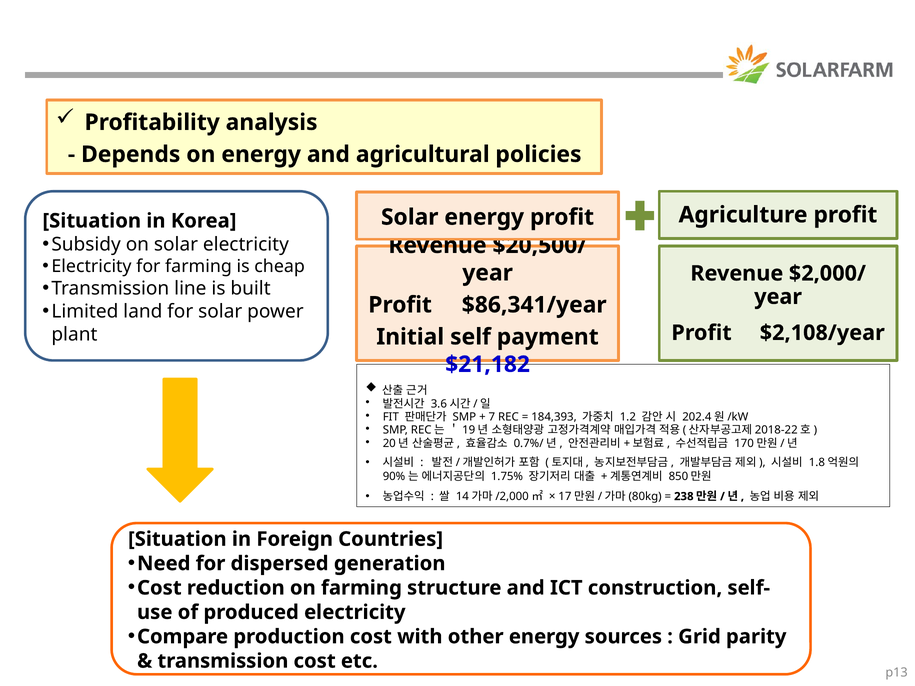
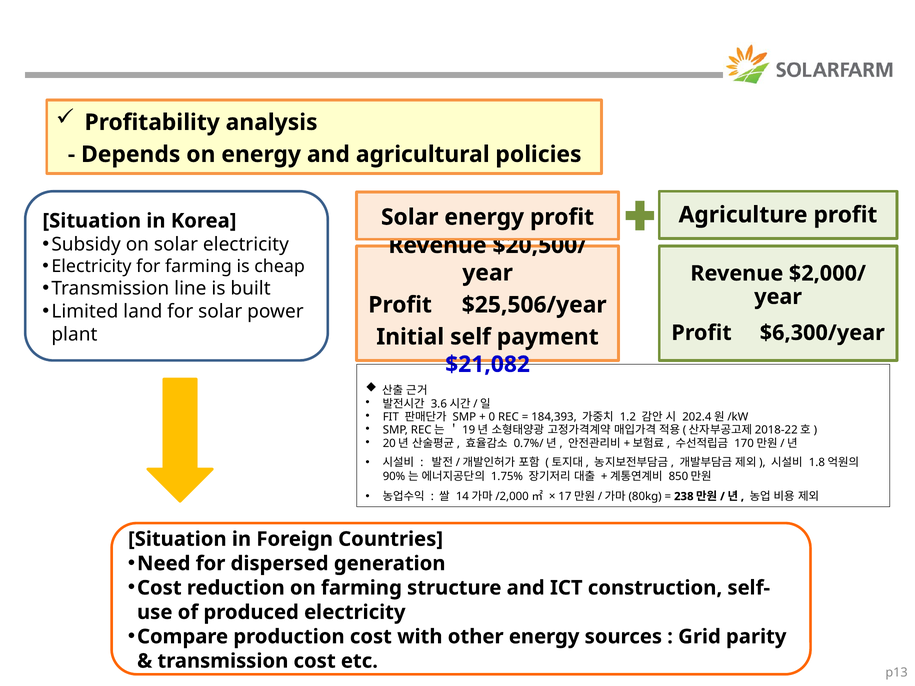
$86,341/year: $86,341/year -> $25,506/year
$2,108/year: $2,108/year -> $6,300/year
$21,182: $21,182 -> $21,082
7: 7 -> 0
